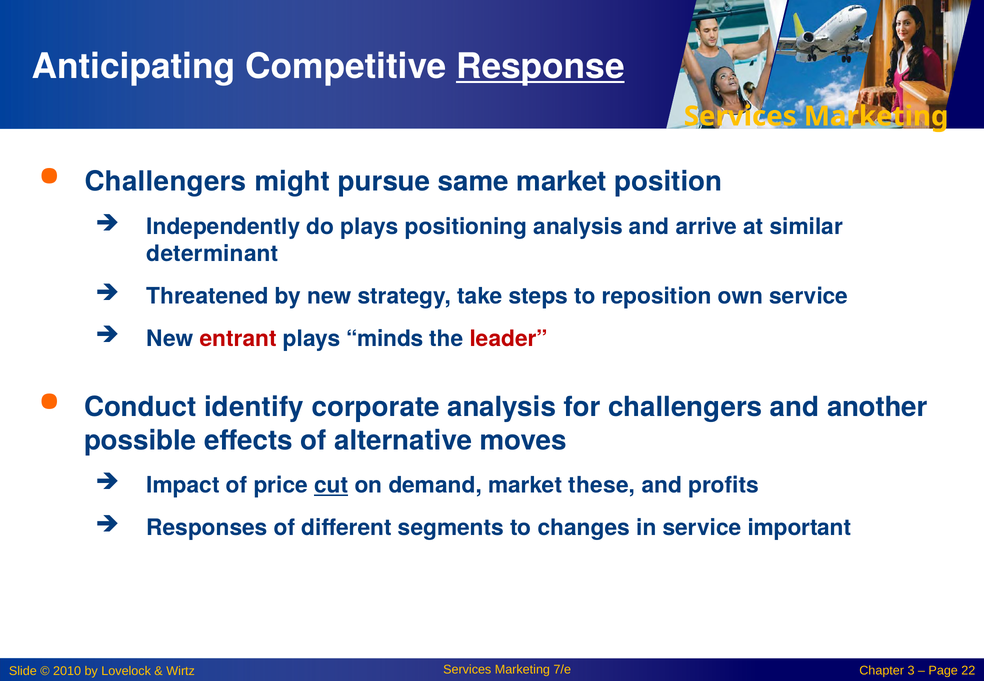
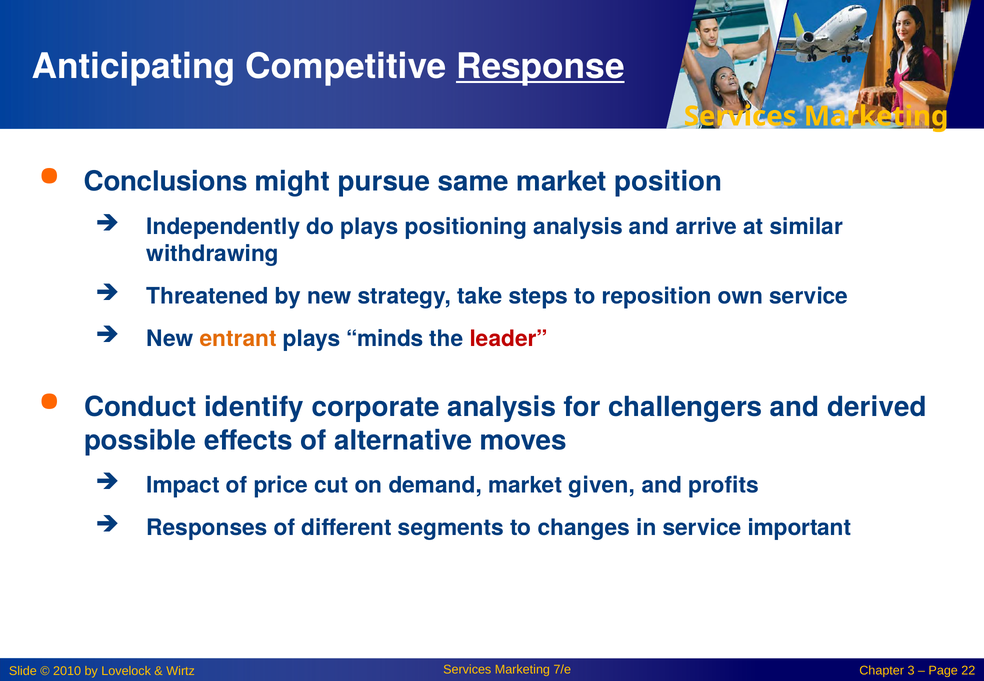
Challengers at (165, 182): Challengers -> Conclusions
determinant: determinant -> withdrawing
entrant colour: red -> orange
another: another -> derived
cut underline: present -> none
these: these -> given
